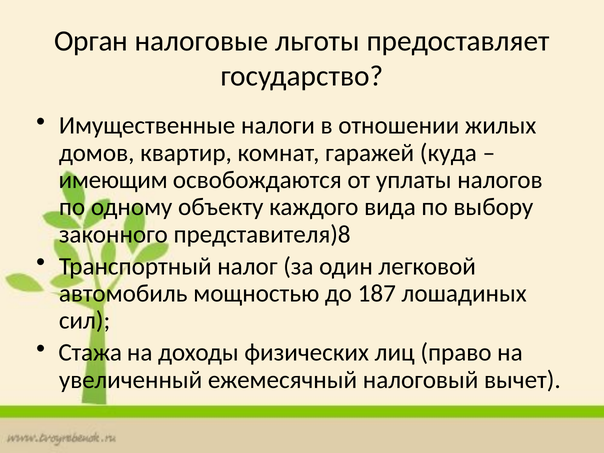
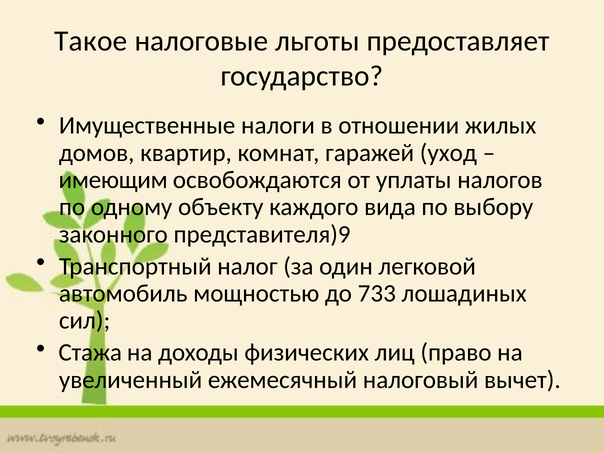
Орган: Орган -> Такое
куда: куда -> уход
представителя)8: представителя)8 -> представителя)9
187: 187 -> 733
